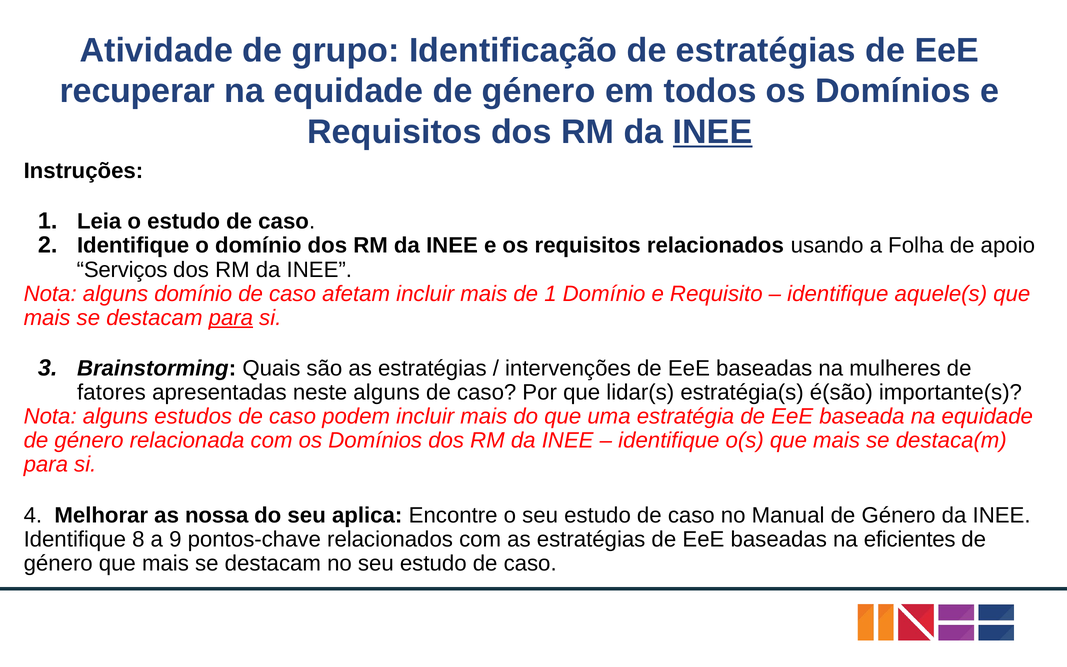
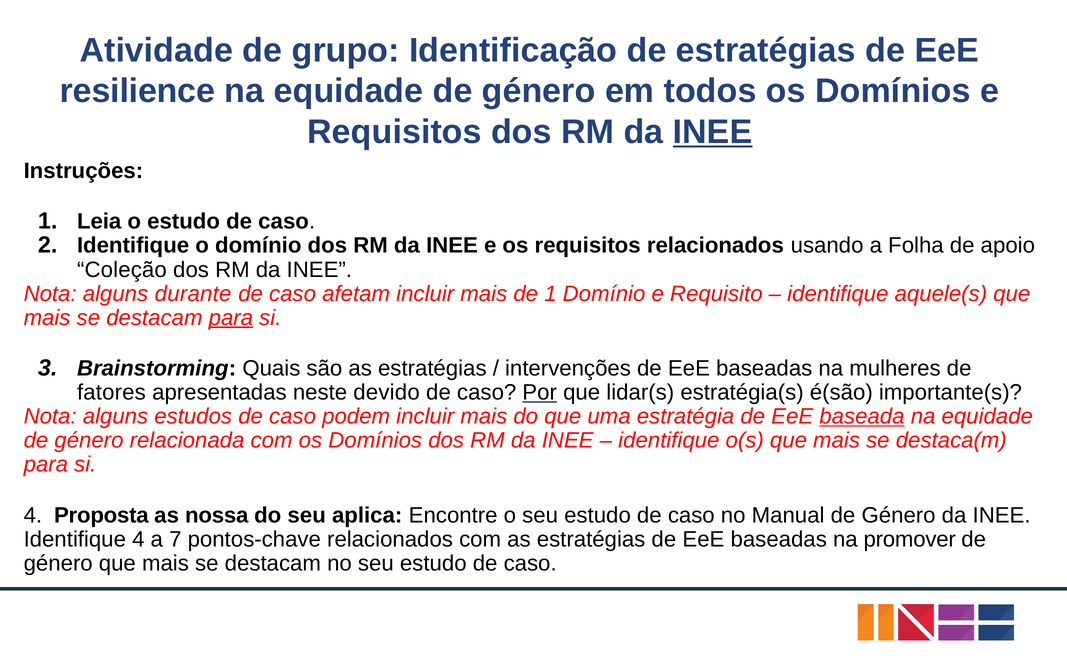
recuperar: recuperar -> resilience
Serviços: Serviços -> Coleção
alguns domínio: domínio -> durante
neste alguns: alguns -> devido
Por underline: none -> present
baseada underline: none -> present
Melhorar: Melhorar -> Proposta
Identifique 8: 8 -> 4
9: 9 -> 7
eficientes: eficientes -> promover
